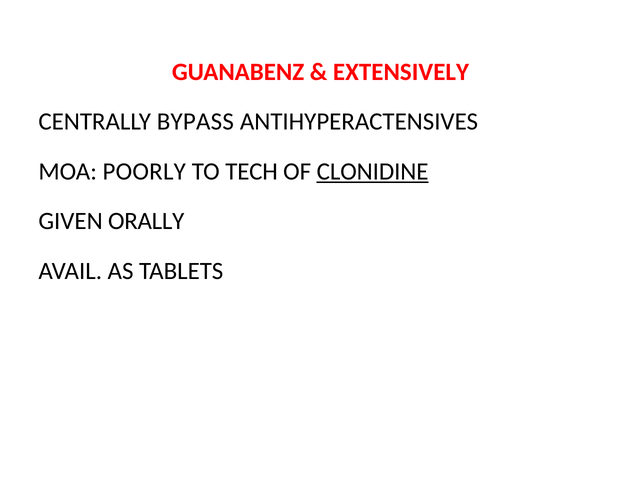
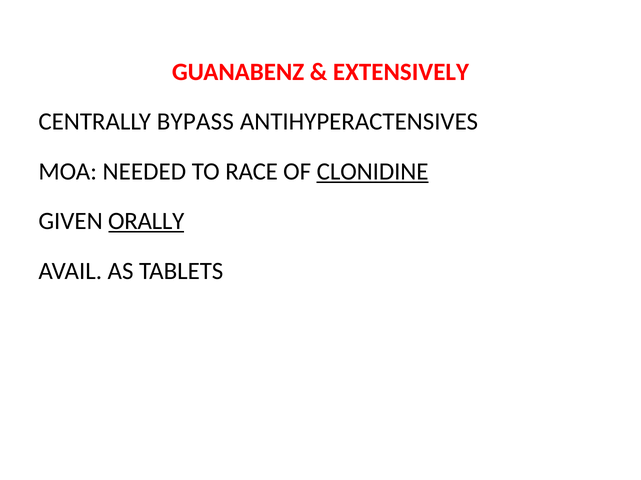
POORLY: POORLY -> NEEDED
TECH: TECH -> RACE
ORALLY underline: none -> present
